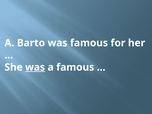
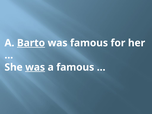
Barto underline: none -> present
